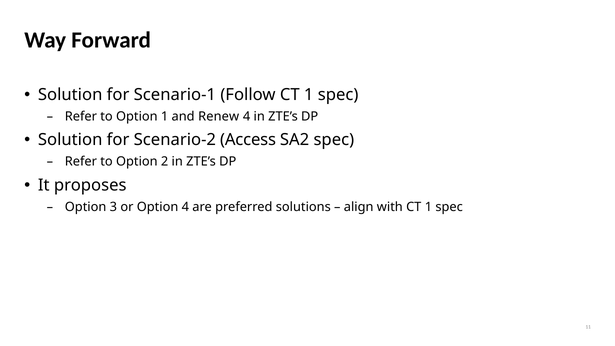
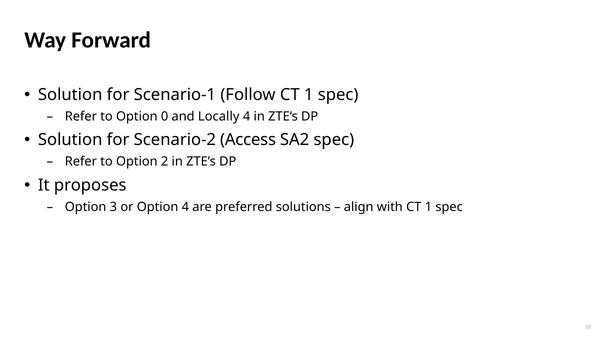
Option 1: 1 -> 0
Renew: Renew -> Locally
